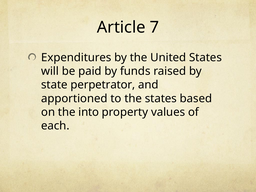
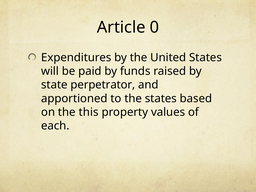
7: 7 -> 0
into: into -> this
